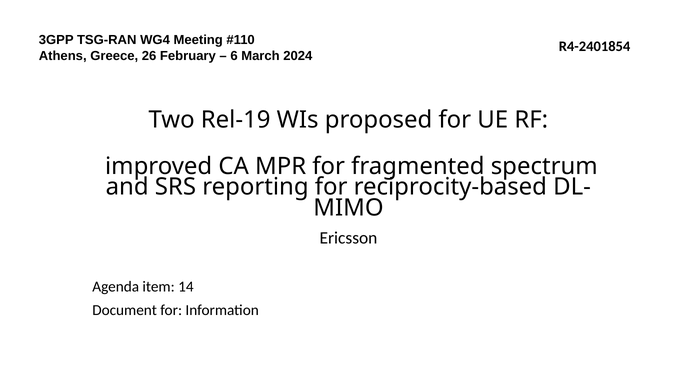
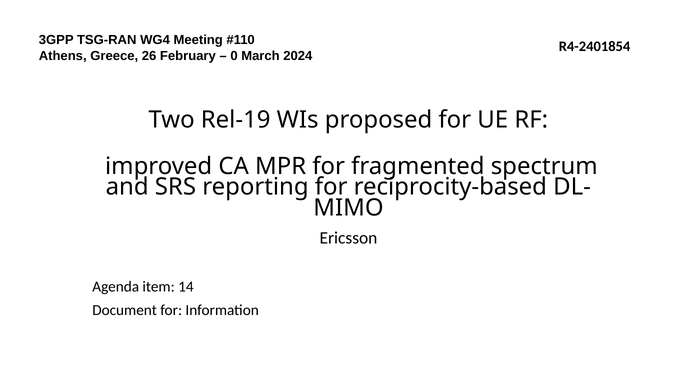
6: 6 -> 0
